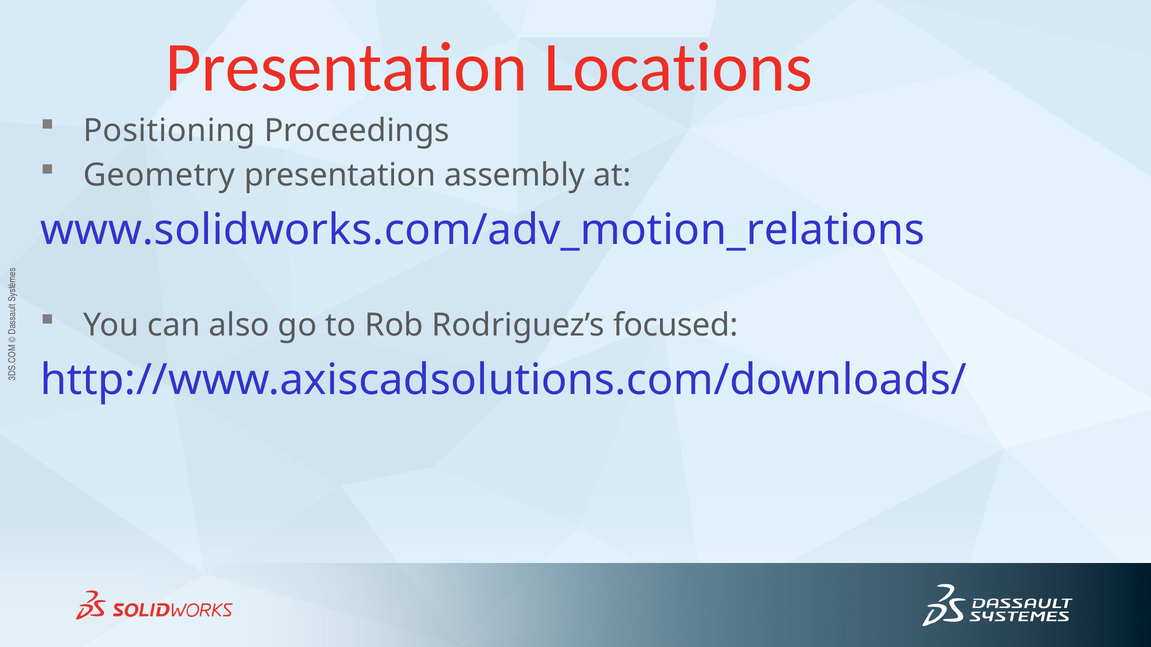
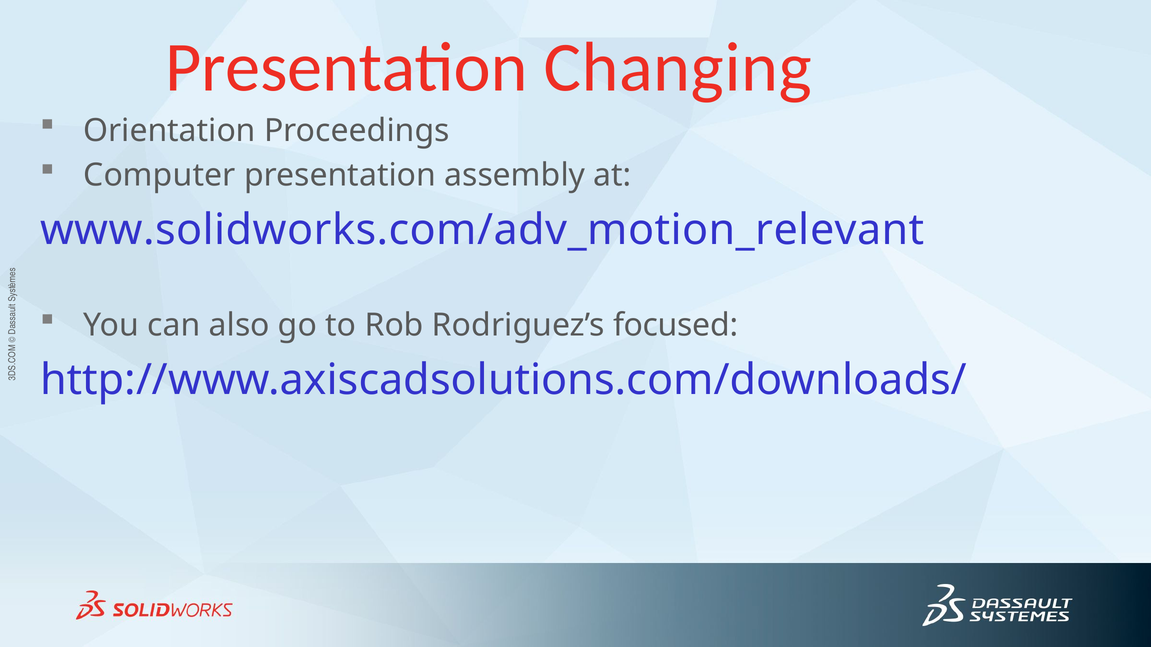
Locations: Locations -> Changing
Positioning: Positioning -> Orientation
Geometry: Geometry -> Computer
www.solidworks.com/adv_motion_relations: www.solidworks.com/adv_motion_relations -> www.solidworks.com/adv_motion_relevant
